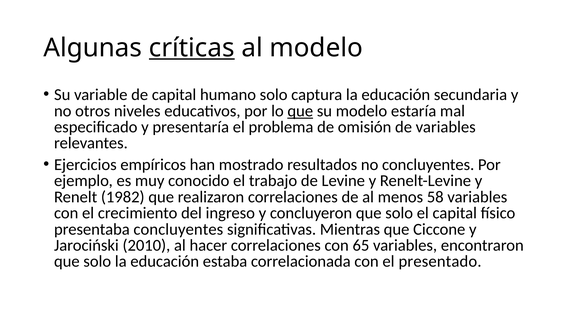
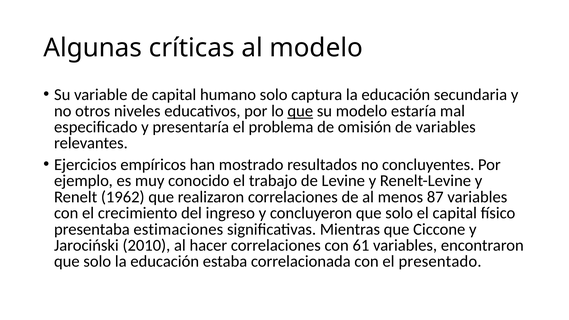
críticas underline: present -> none
1982: 1982 -> 1962
58: 58 -> 87
presentaba concluyentes: concluyentes -> estimaciones
65: 65 -> 61
